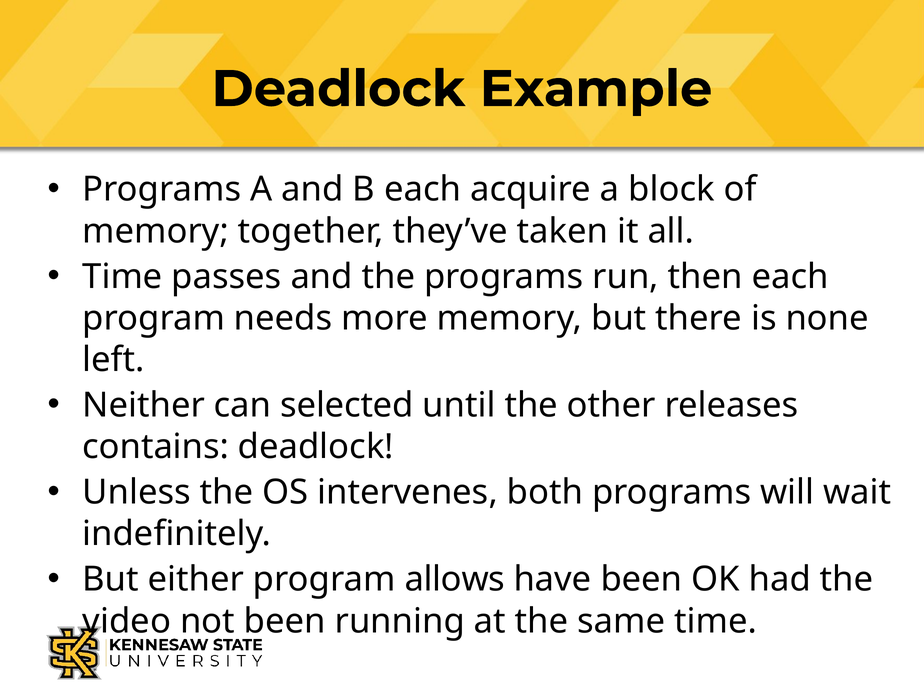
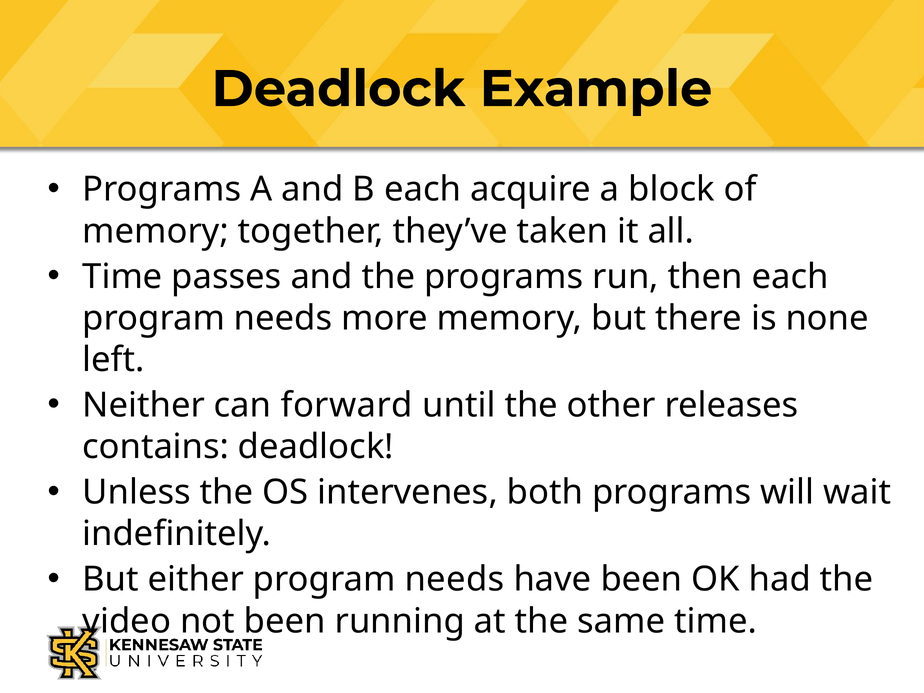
selected: selected -> forward
either program allows: allows -> needs
